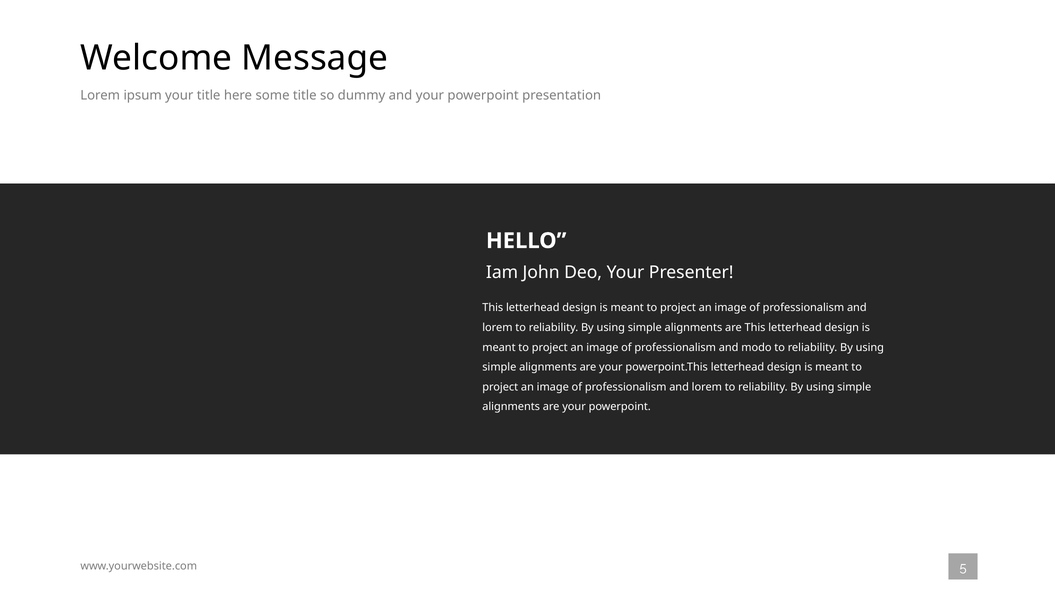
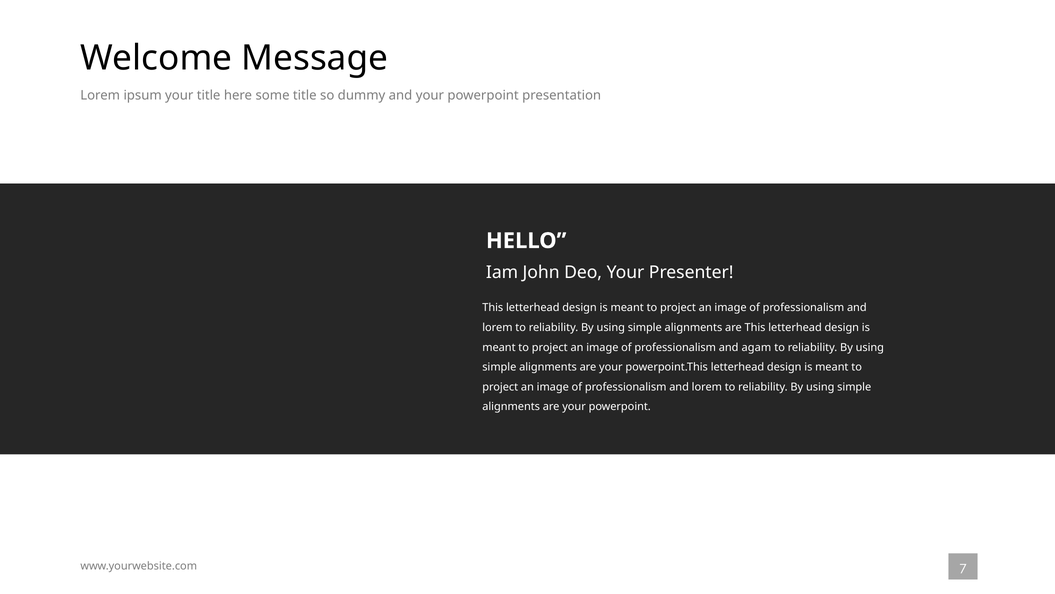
modo: modo -> agam
5: 5 -> 7
